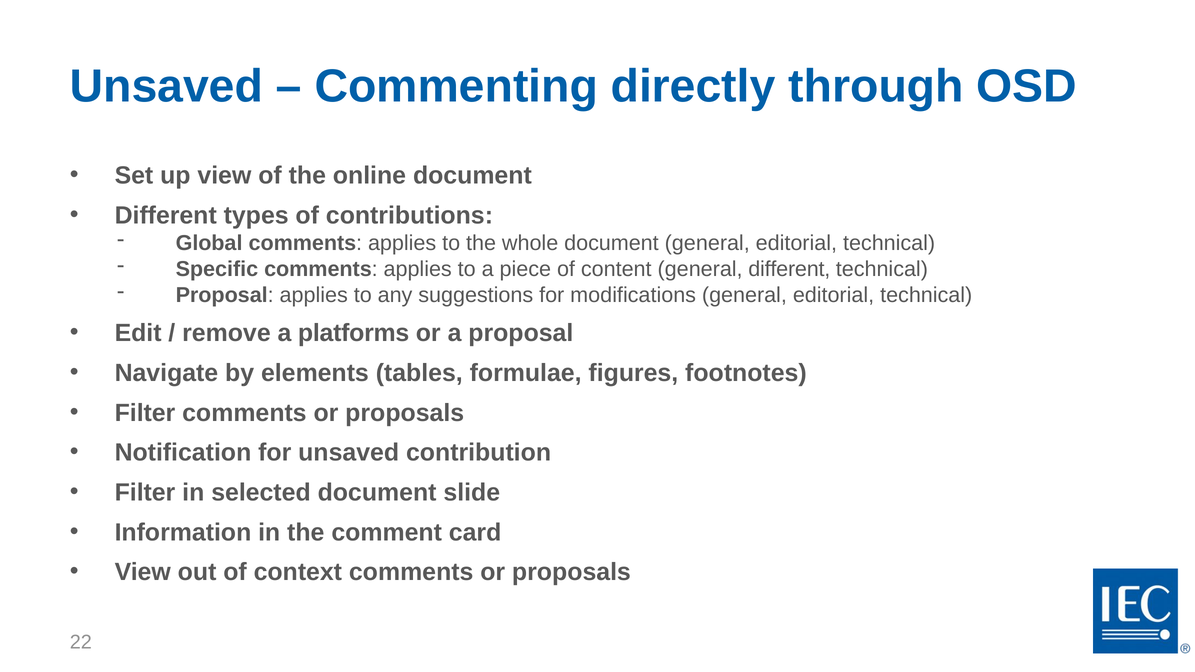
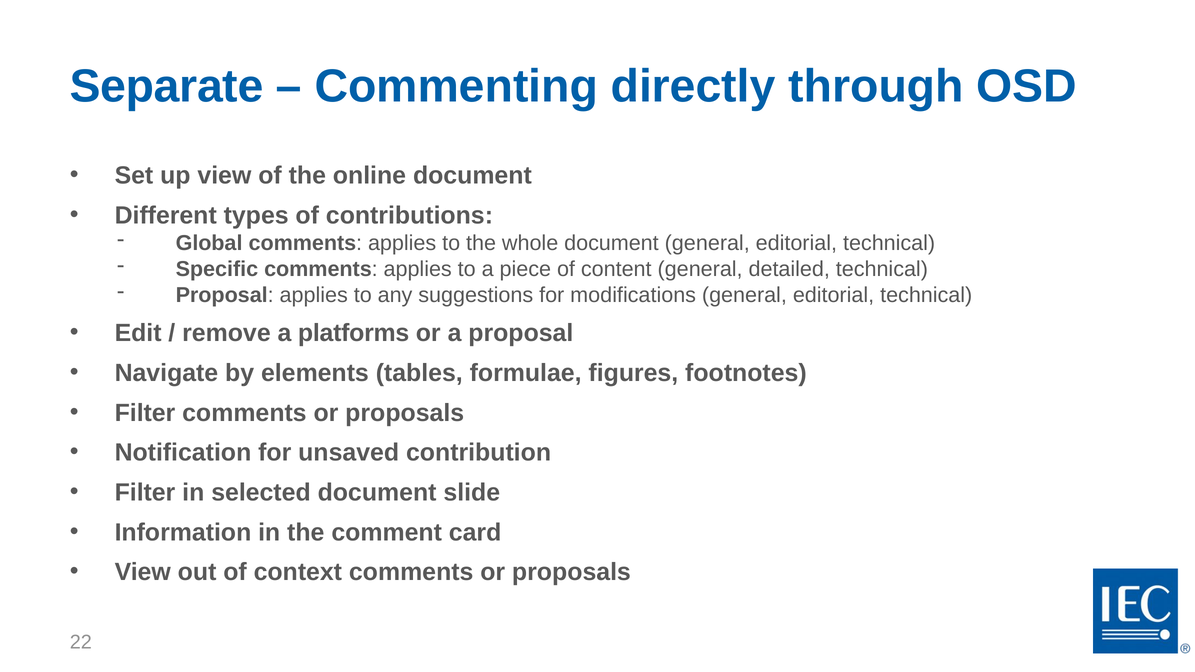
Unsaved at (166, 87): Unsaved -> Separate
general different: different -> detailed
